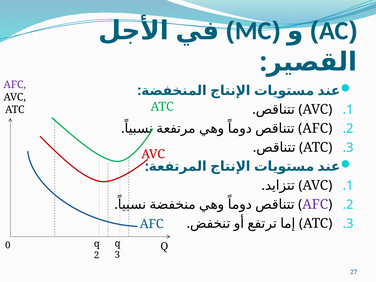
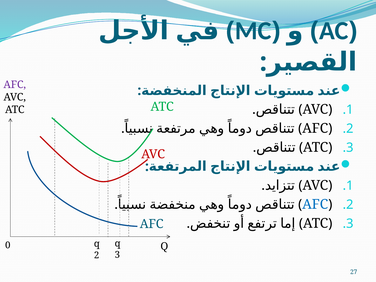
AFC at (315, 204) colour: purple -> blue
